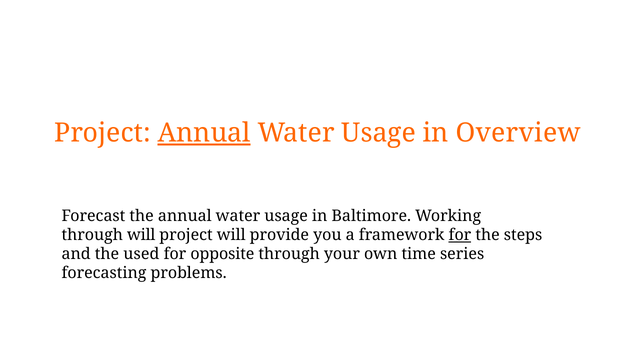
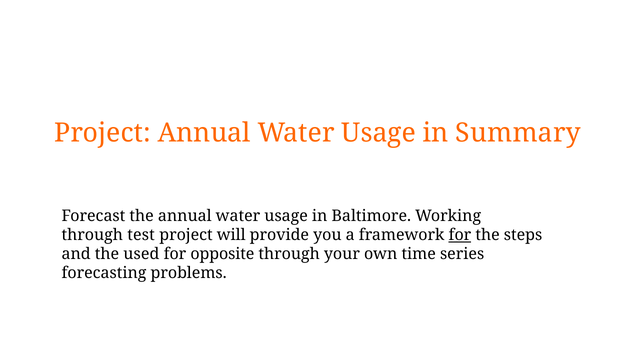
Annual at (204, 133) underline: present -> none
Overview: Overview -> Summary
through will: will -> test
